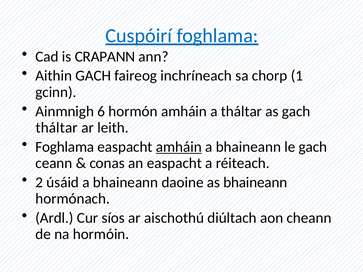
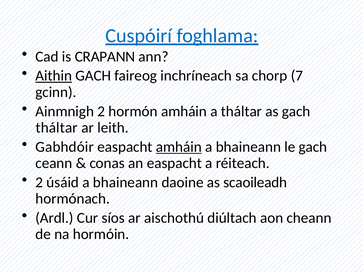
Aithin underline: none -> present
1: 1 -> 7
Ainmnigh 6: 6 -> 2
Foghlama at (65, 147): Foghlama -> Gabhdóir
as bhaineann: bhaineann -> scaoileadh
